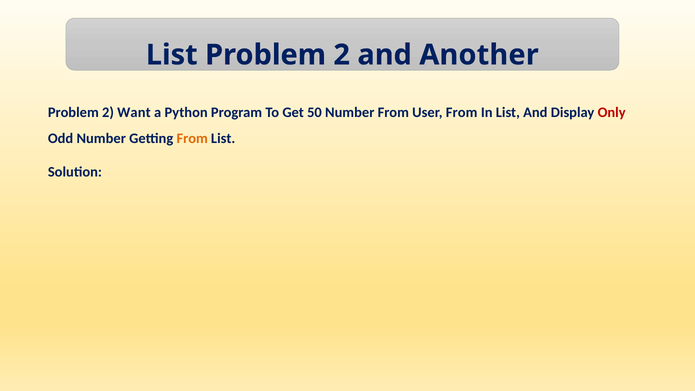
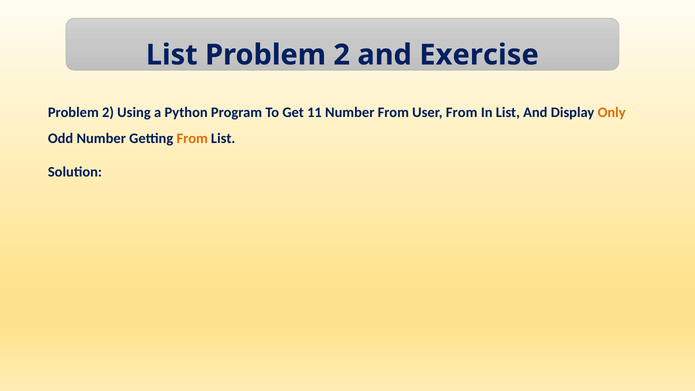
Another: Another -> Exercise
Want: Want -> Using
50: 50 -> 11
Only colour: red -> orange
